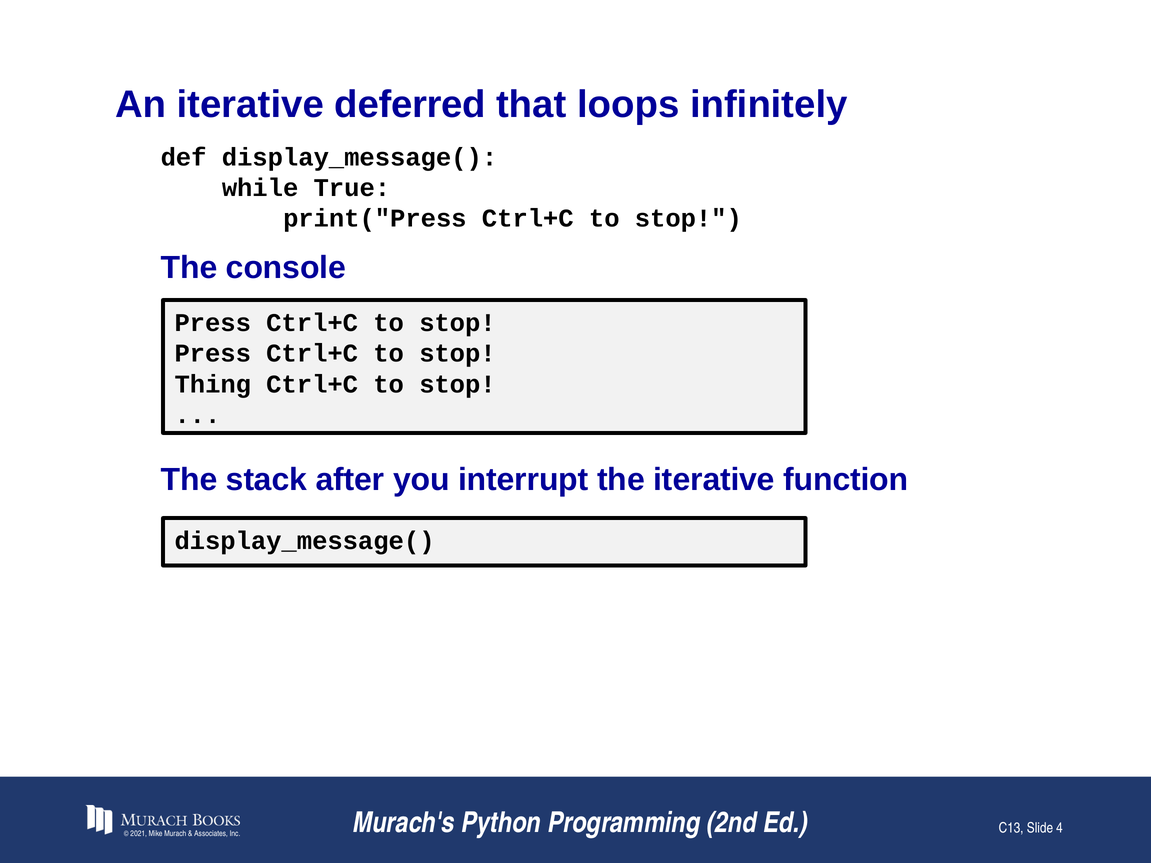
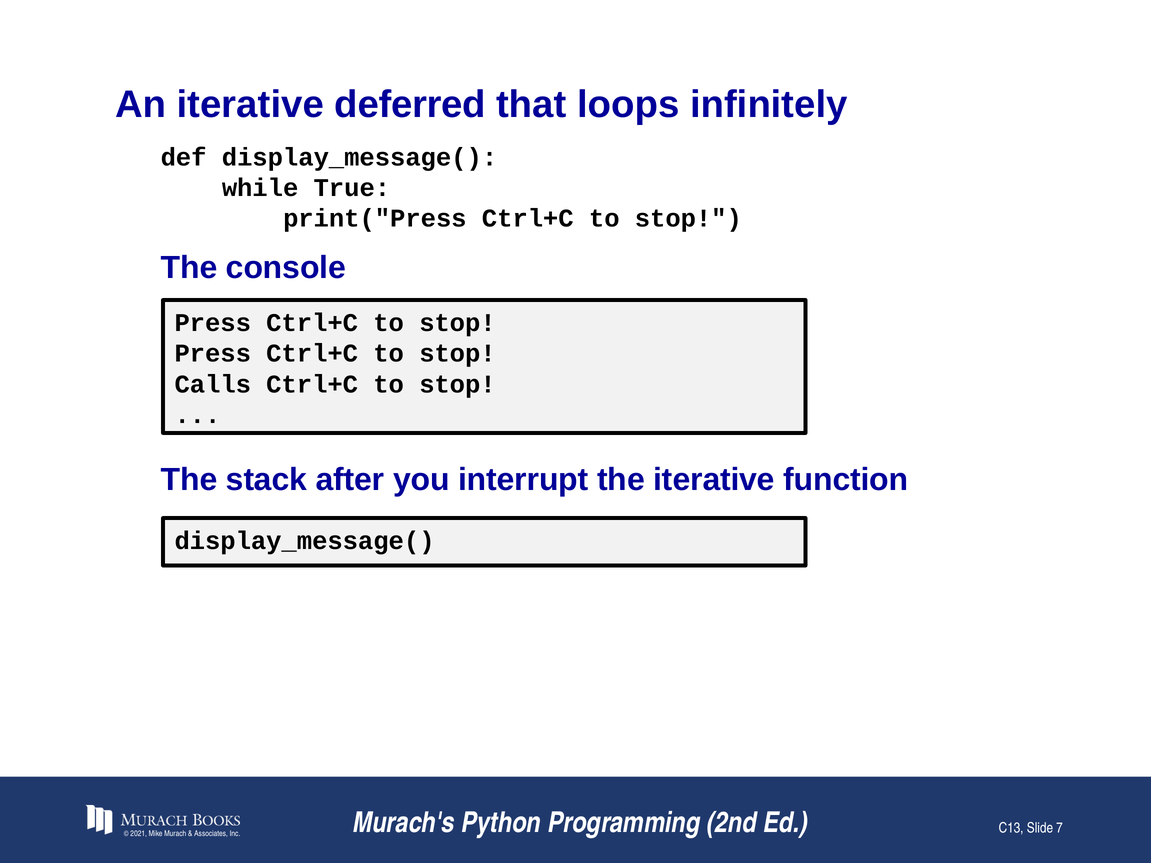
Thing: Thing -> Calls
4: 4 -> 7
